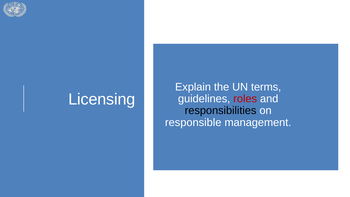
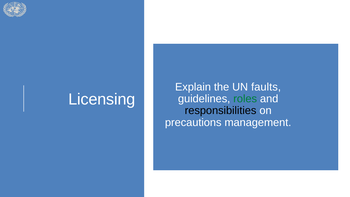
terms: terms -> faults
roles colour: red -> green
responsible: responsible -> precautions
